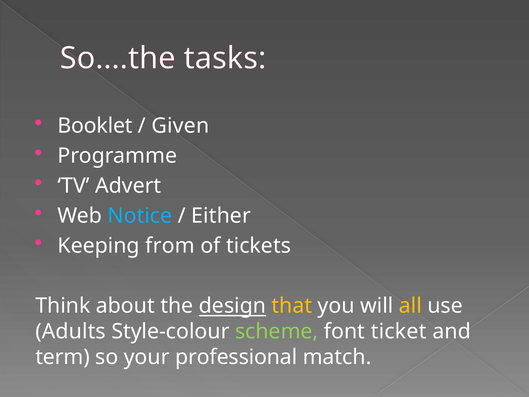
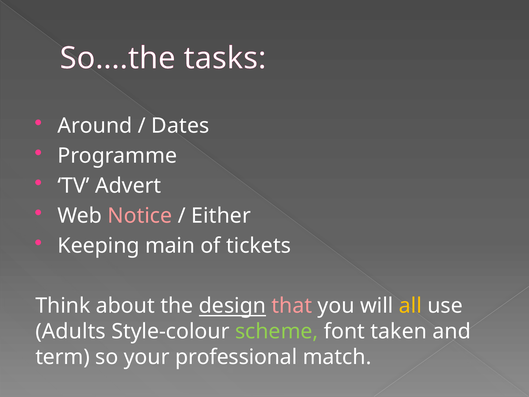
Booklet: Booklet -> Around
Given: Given -> Dates
Notice colour: light blue -> pink
from: from -> main
that colour: yellow -> pink
ticket: ticket -> taken
